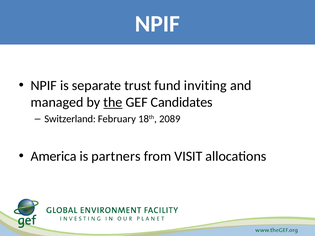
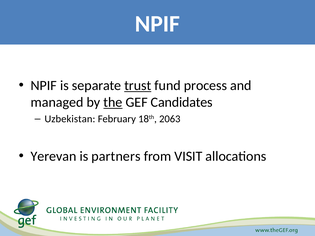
trust underline: none -> present
inviting: inviting -> process
Switzerland: Switzerland -> Uzbekistan
2089: 2089 -> 2063
America: America -> Yerevan
